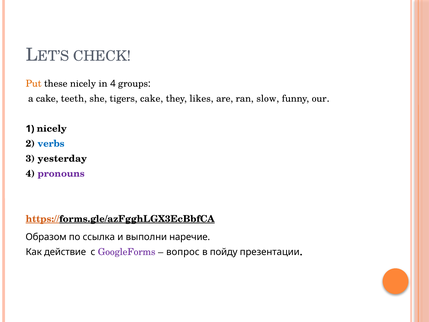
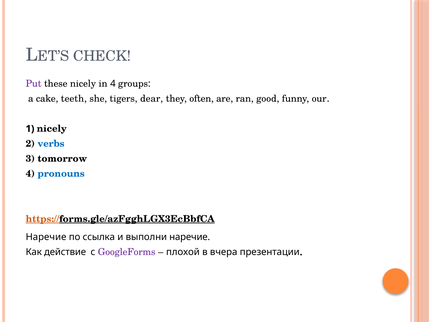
Put colour: orange -> purple
tigers cake: cake -> dear
likes: likes -> often
slow: slow -> good
yesterday: yesterday -> tomorrow
pronouns colour: purple -> blue
Образом at (46, 237): Образом -> Наречие
вопрос: вопрос -> плохой
пойду: пойду -> вчера
